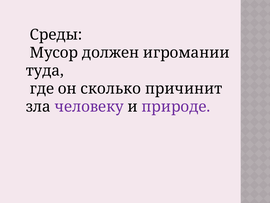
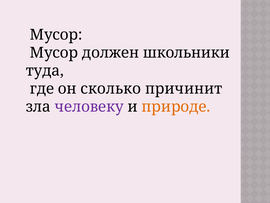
Среды at (56, 35): Среды -> Мусор
игромании: игромании -> школьники
природе colour: purple -> orange
